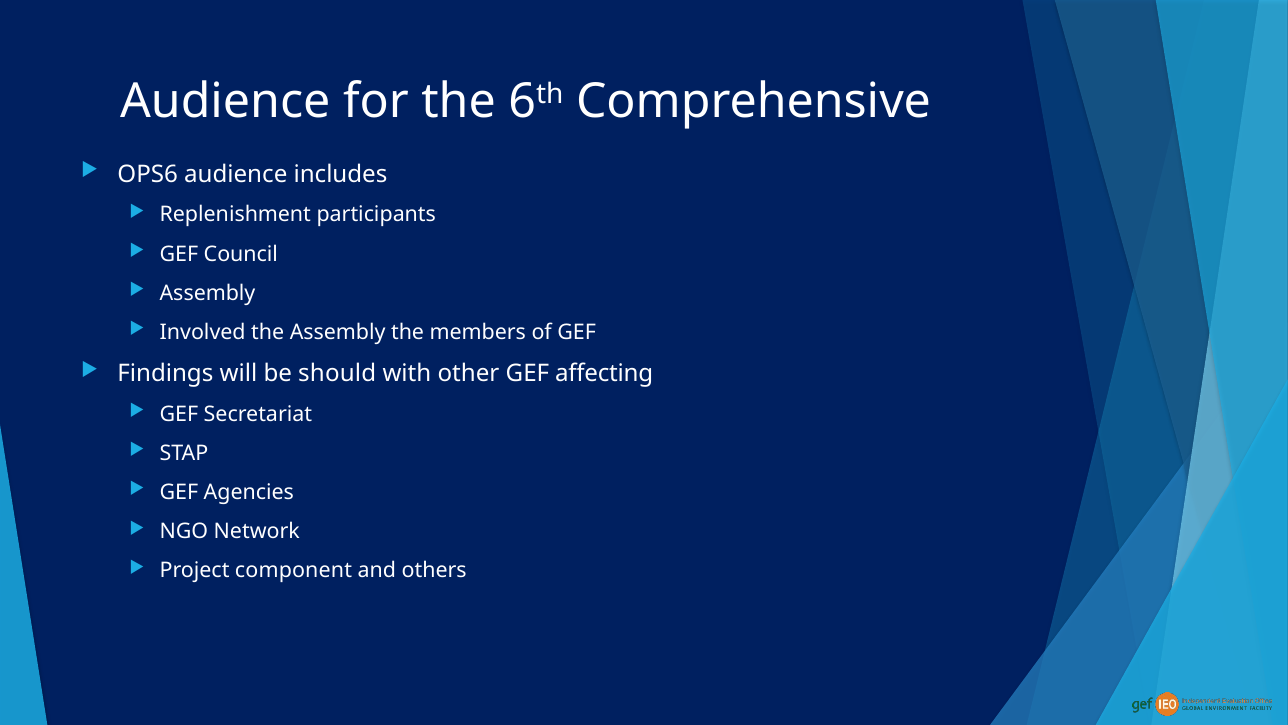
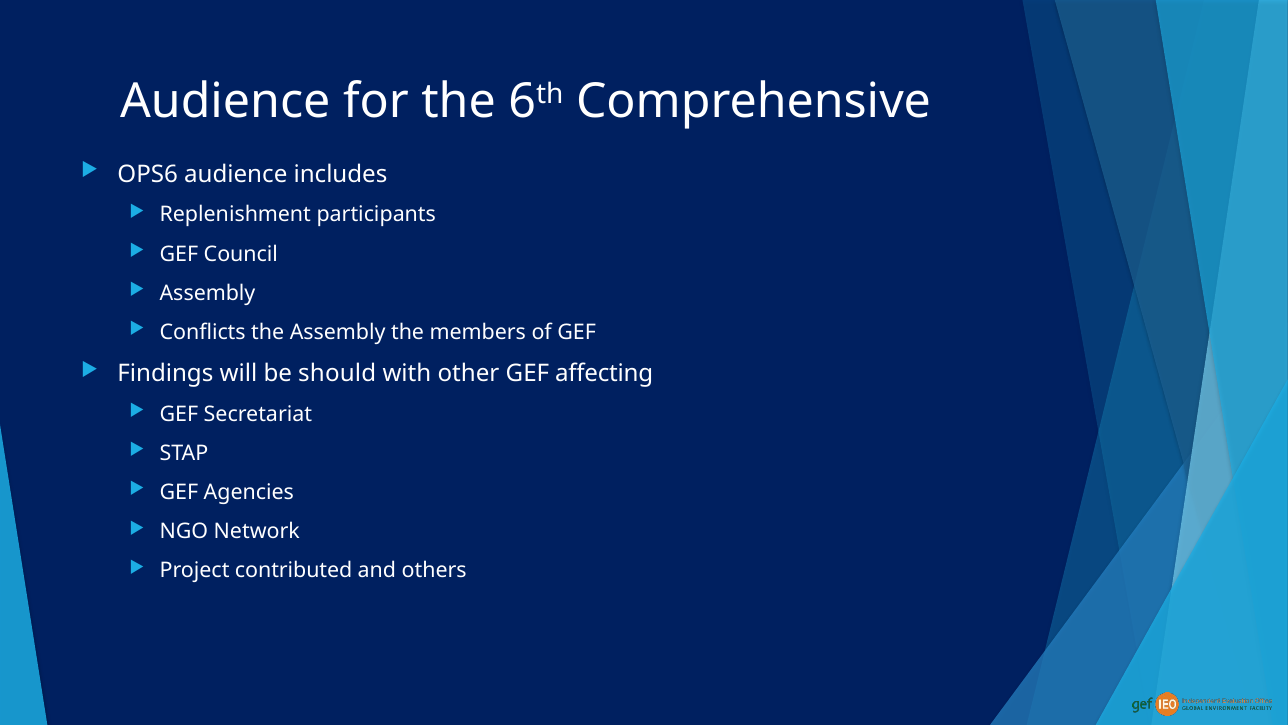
Involved: Involved -> Conflicts
component: component -> contributed
